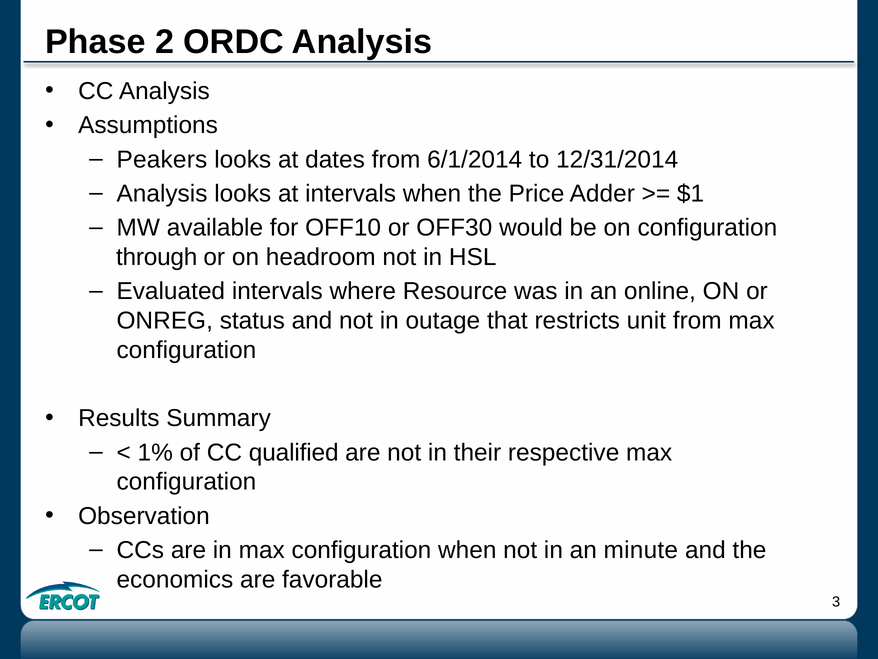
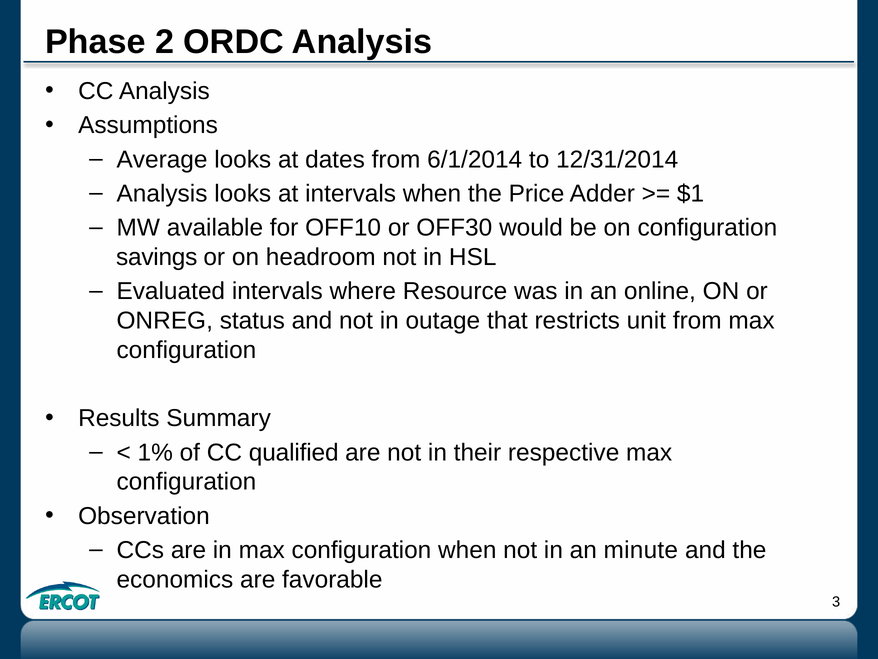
Peakers: Peakers -> Average
through: through -> savings
